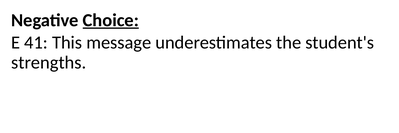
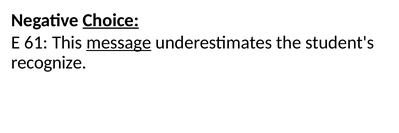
41: 41 -> 61
message underline: none -> present
strengths: strengths -> recognize
